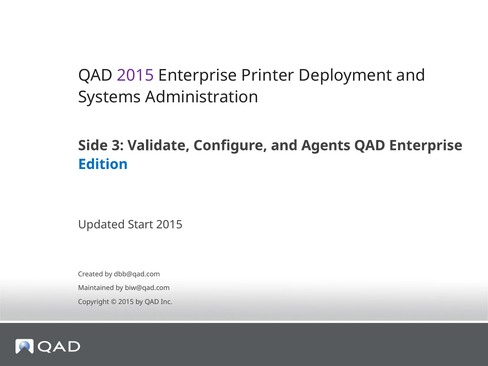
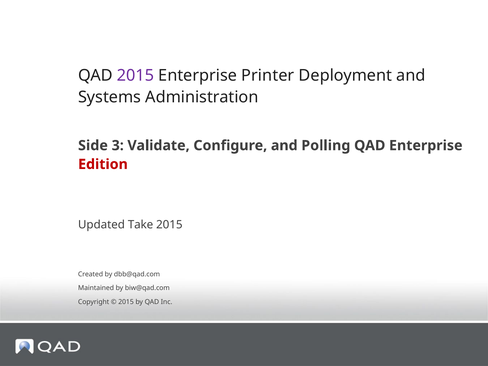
Agents: Agents -> Polling
Edition colour: blue -> red
Start: Start -> Take
